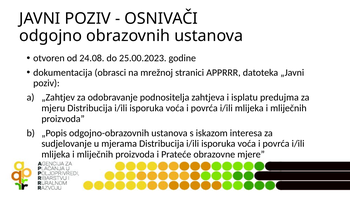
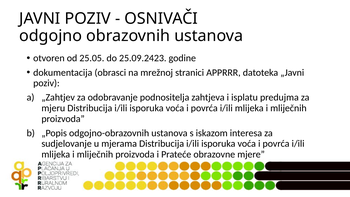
24.08: 24.08 -> 25.05
25.00.2023: 25.00.2023 -> 25.09.2423
